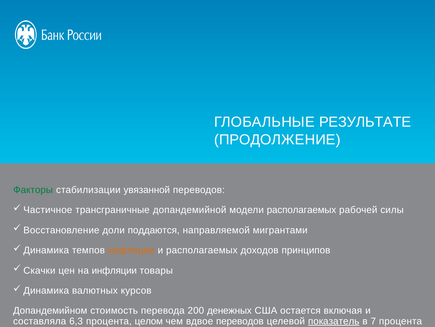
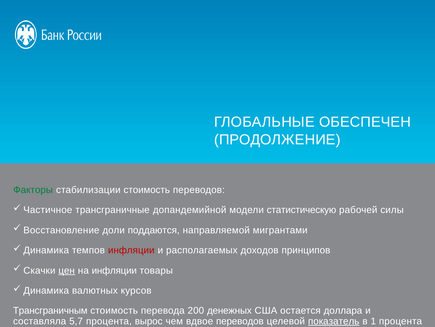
РЕЗУЛЬТАТЕ: РЕЗУЛЬТАТЕ -> ОБЕСПЕЧЕН
стабилизации увязанной: увязанной -> стоимость
модели располагаемых: располагаемых -> статистическую
инфляции at (131, 250) colour: orange -> red
цен underline: none -> present
Допандемийном: Допандемийном -> Трансграничным
включая: включая -> доллара
6,3: 6,3 -> 5,7
целом: целом -> вырос
7: 7 -> 1
